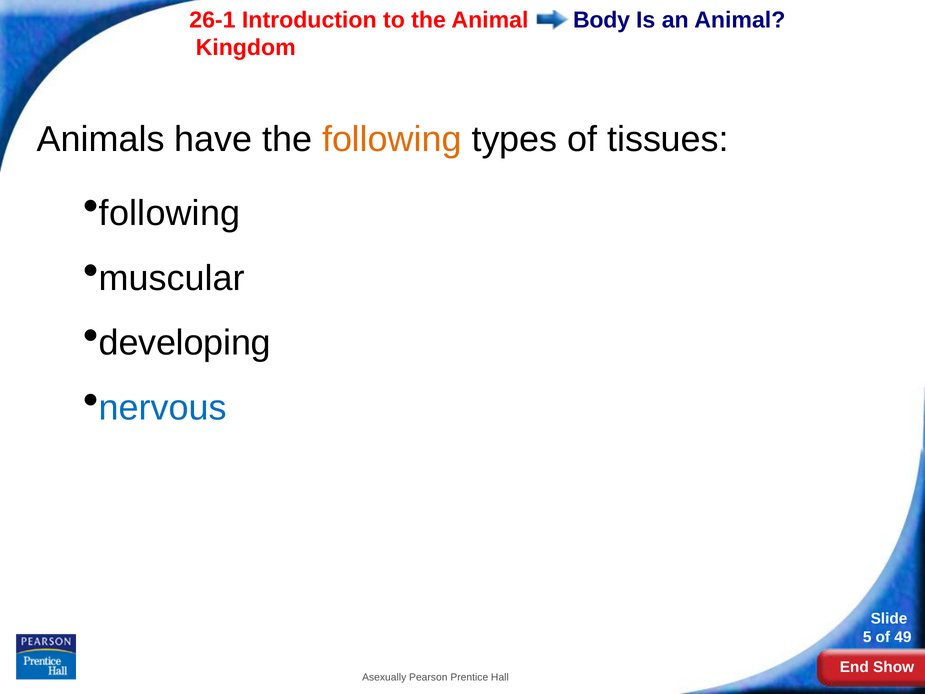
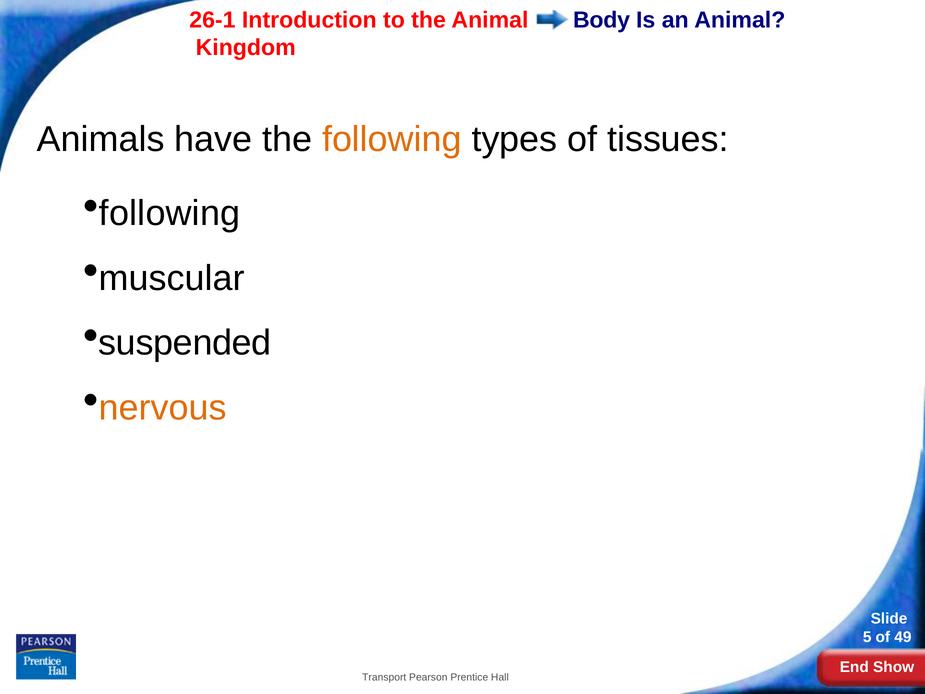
developing: developing -> suspended
nervous colour: blue -> orange
Asexually: Asexually -> Transport
